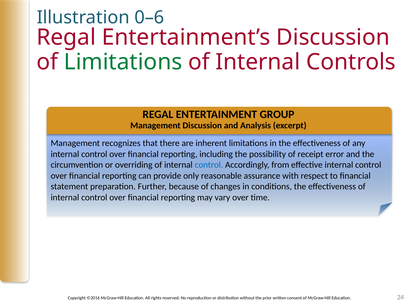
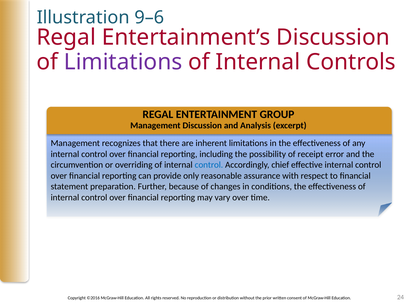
0–6: 0–6 -> 9–6
Limitations at (123, 62) colour: green -> purple
from: from -> chief
